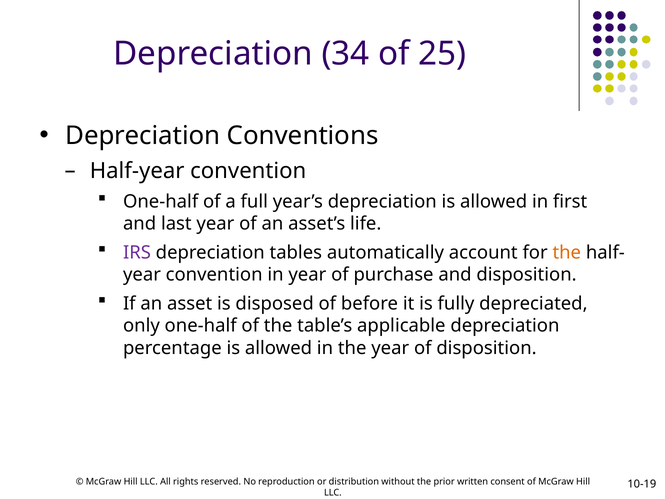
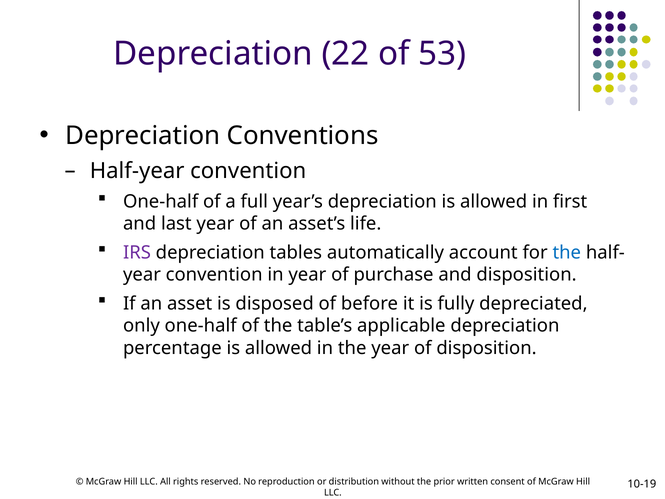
34: 34 -> 22
25: 25 -> 53
the at (567, 253) colour: orange -> blue
